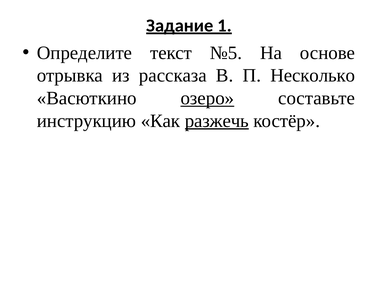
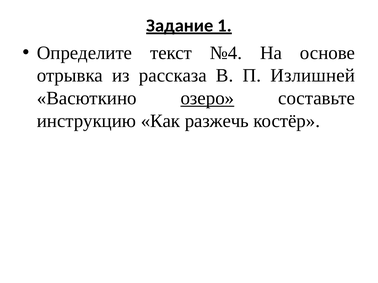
№5: №5 -> №4
Несколько: Несколько -> Излишней
разжечь underline: present -> none
